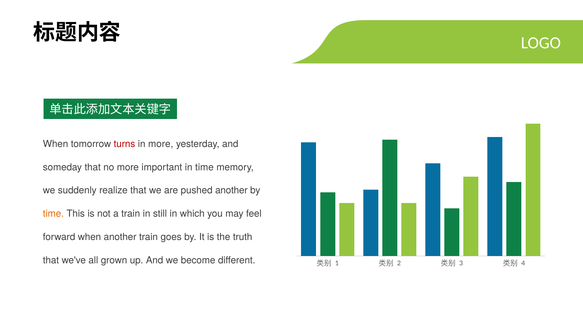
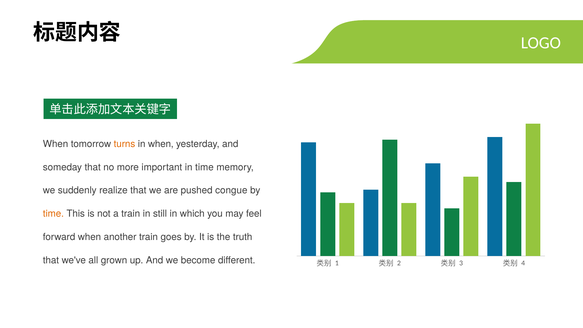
turns colour: red -> orange
in more: more -> when
pushed another: another -> congue
